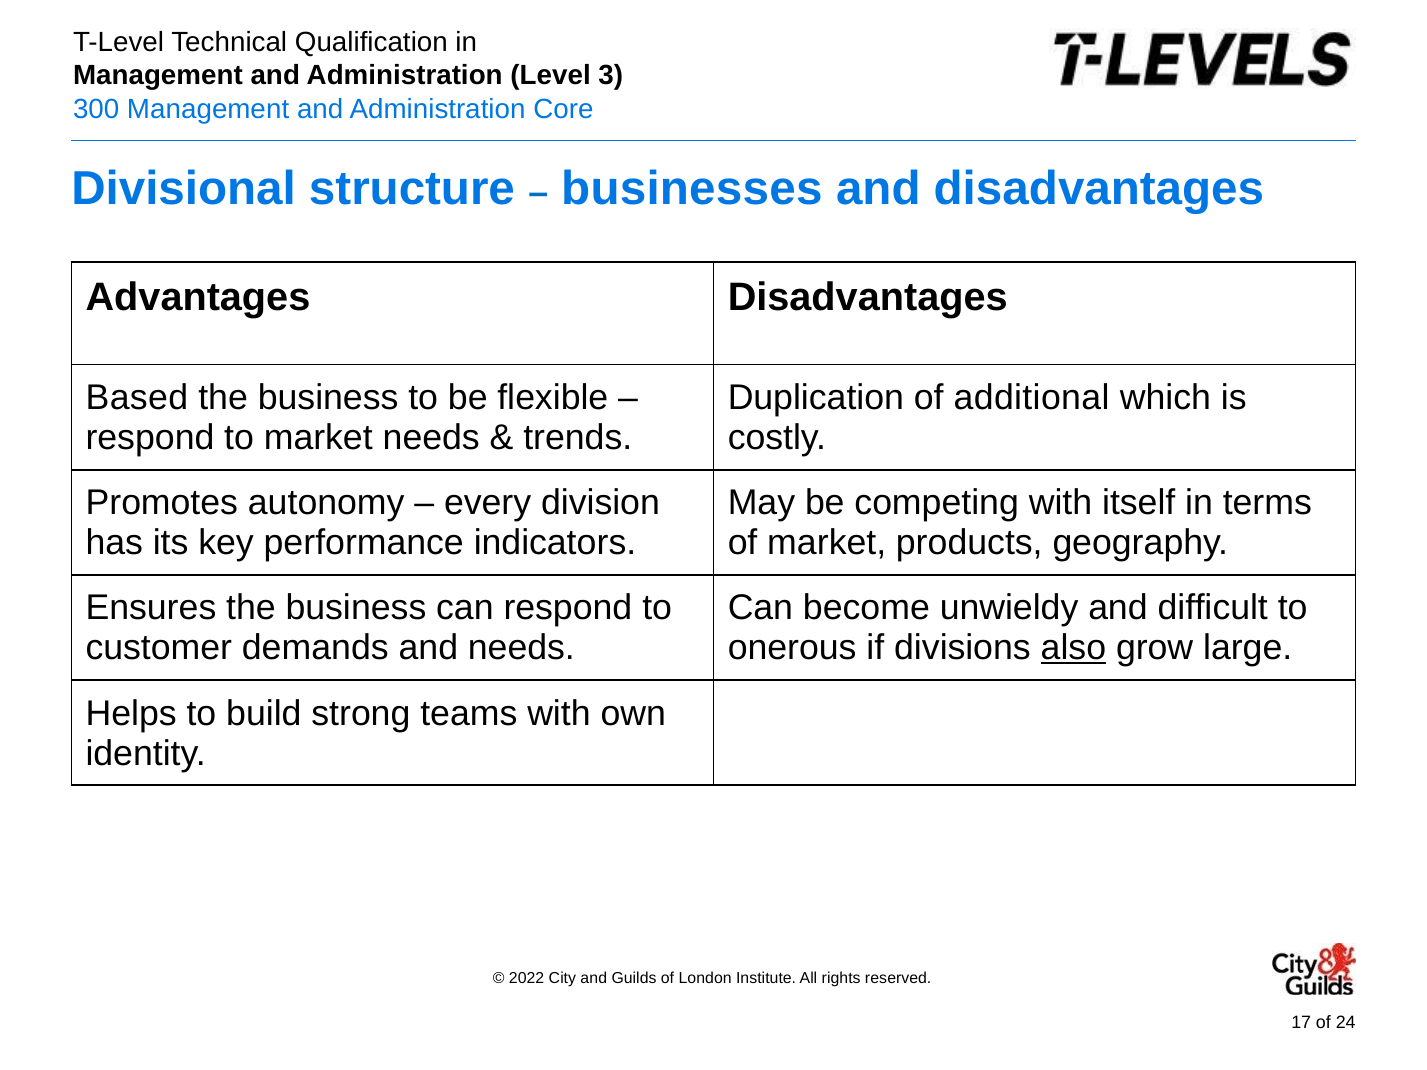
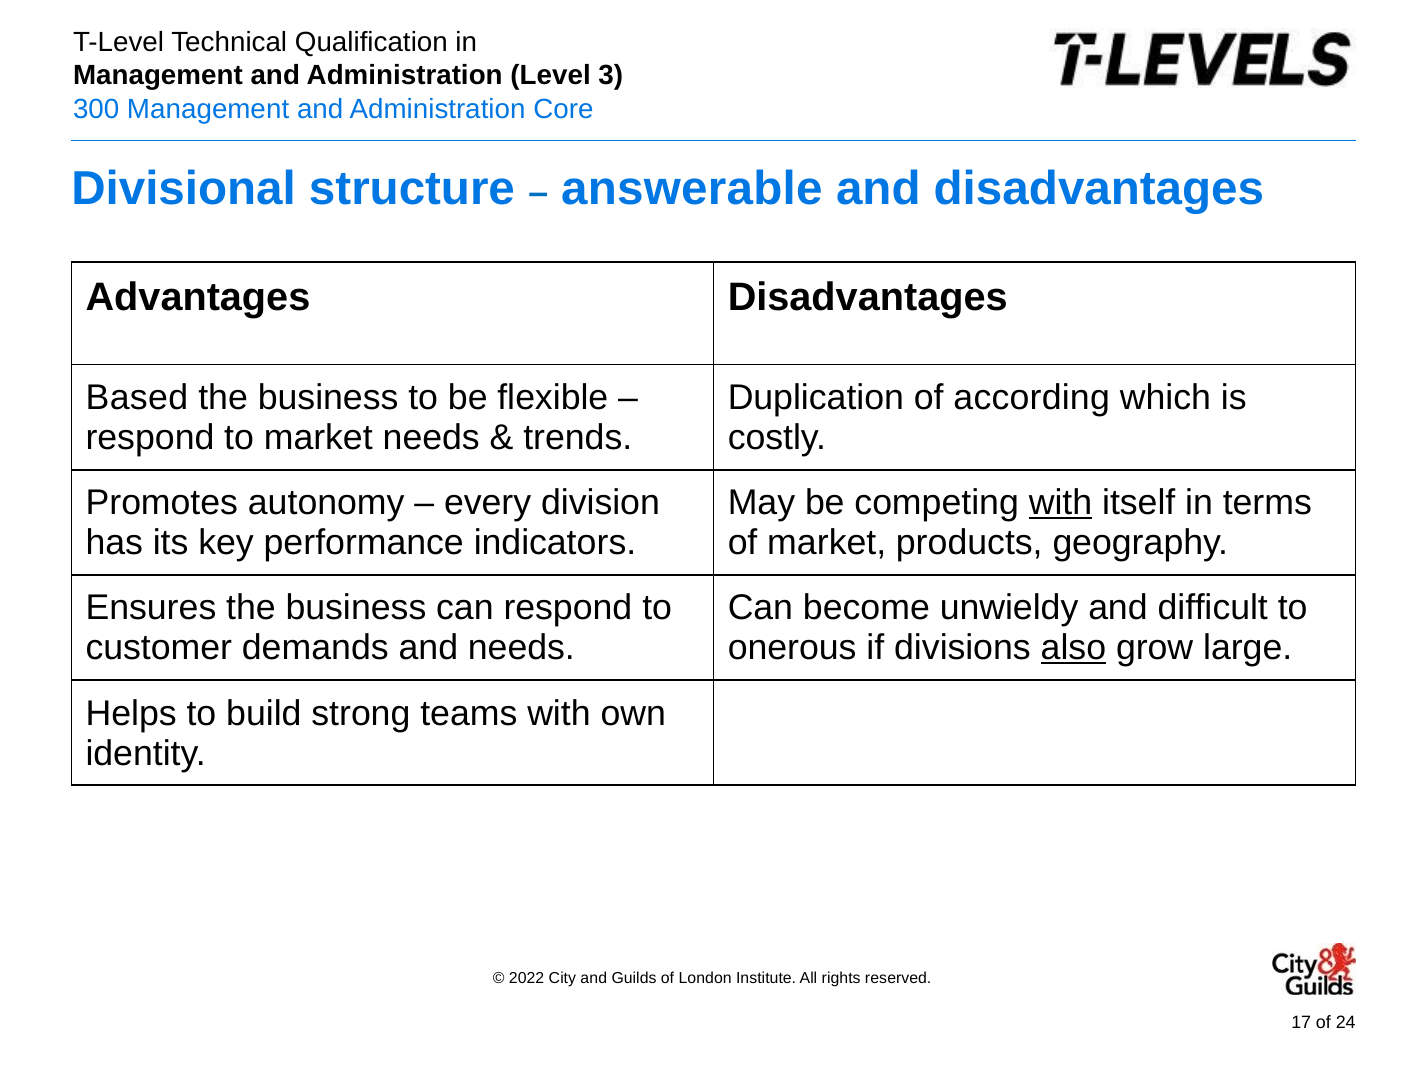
businesses: businesses -> answerable
additional: additional -> according
with at (1060, 503) underline: none -> present
